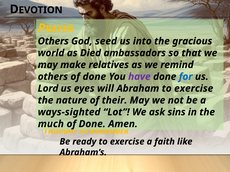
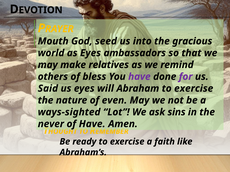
Others at (53, 41): Others -> Mouth
as Died: Died -> Eyes
others of done: done -> bless
for colour: blue -> purple
Lord: Lord -> Said
their: their -> even
much: much -> never
Done at (92, 124): Done -> Have
